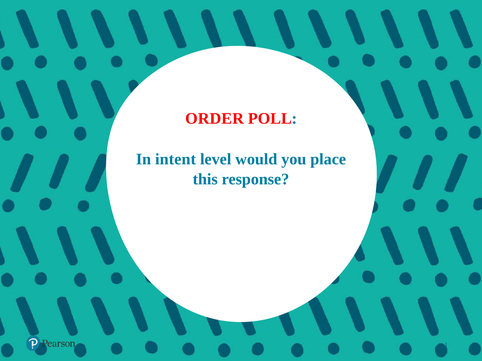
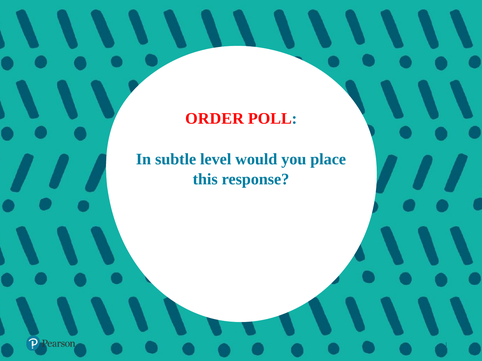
intent: intent -> subtle
